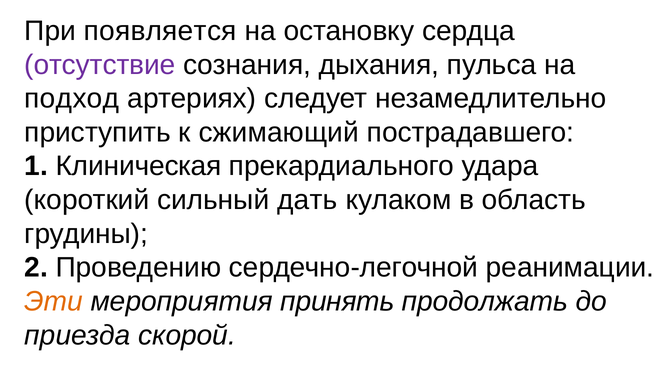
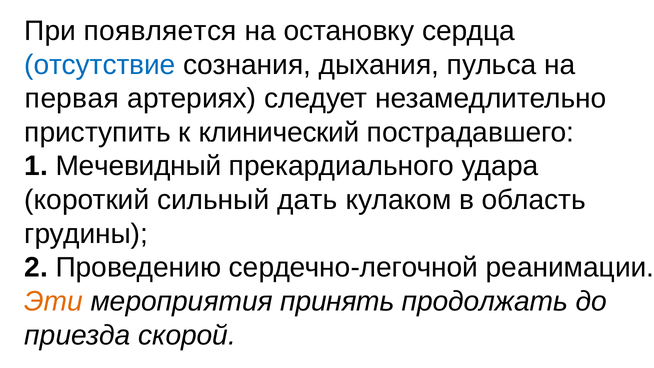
отсутствие colour: purple -> blue
подход: подход -> первая
сжимающий: сжимающий -> клинический
Клиническая: Клиническая -> Мечевидный
